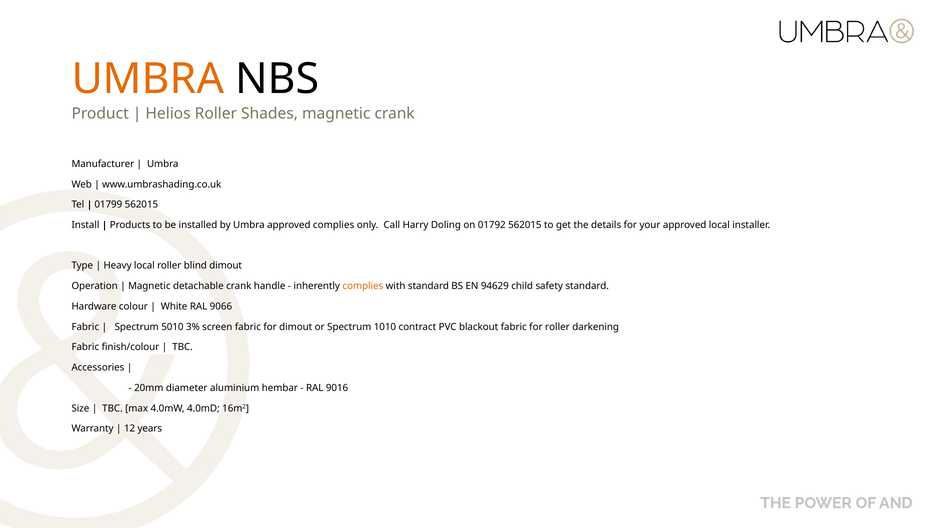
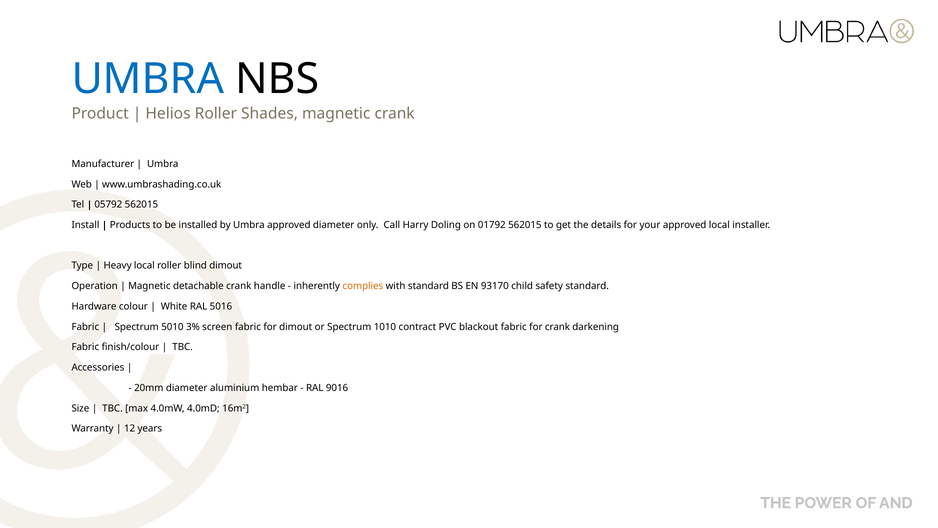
UMBRA at (148, 79) colour: orange -> blue
01799: 01799 -> 05792
approved complies: complies -> diameter
94629: 94629 -> 93170
9066: 9066 -> 5016
for roller: roller -> crank
